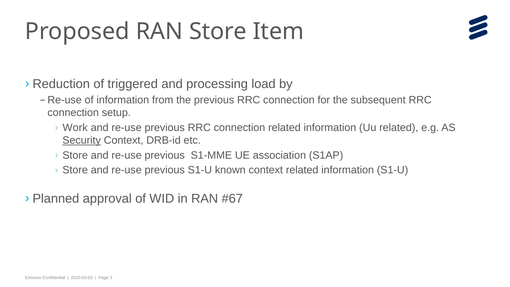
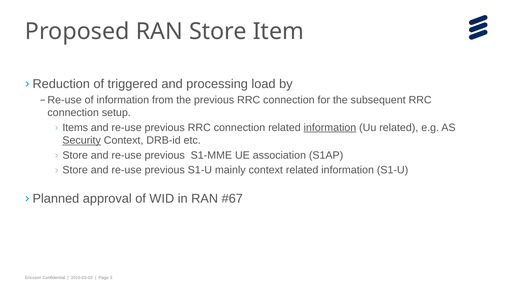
Work: Work -> Items
information at (330, 127) underline: none -> present
known: known -> mainly
